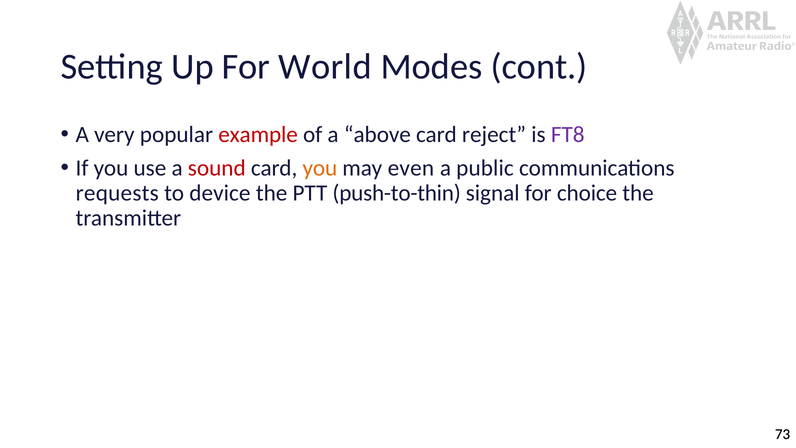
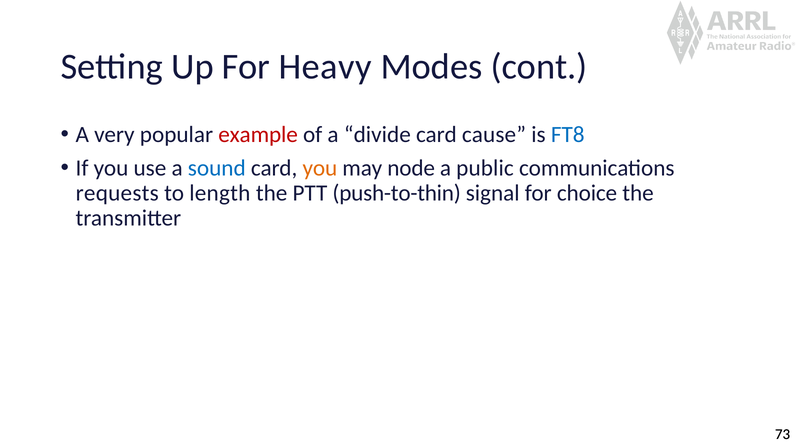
World: World -> Heavy
above: above -> divide
reject: reject -> cause
FT8 colour: purple -> blue
sound colour: red -> blue
even: even -> node
device: device -> length
